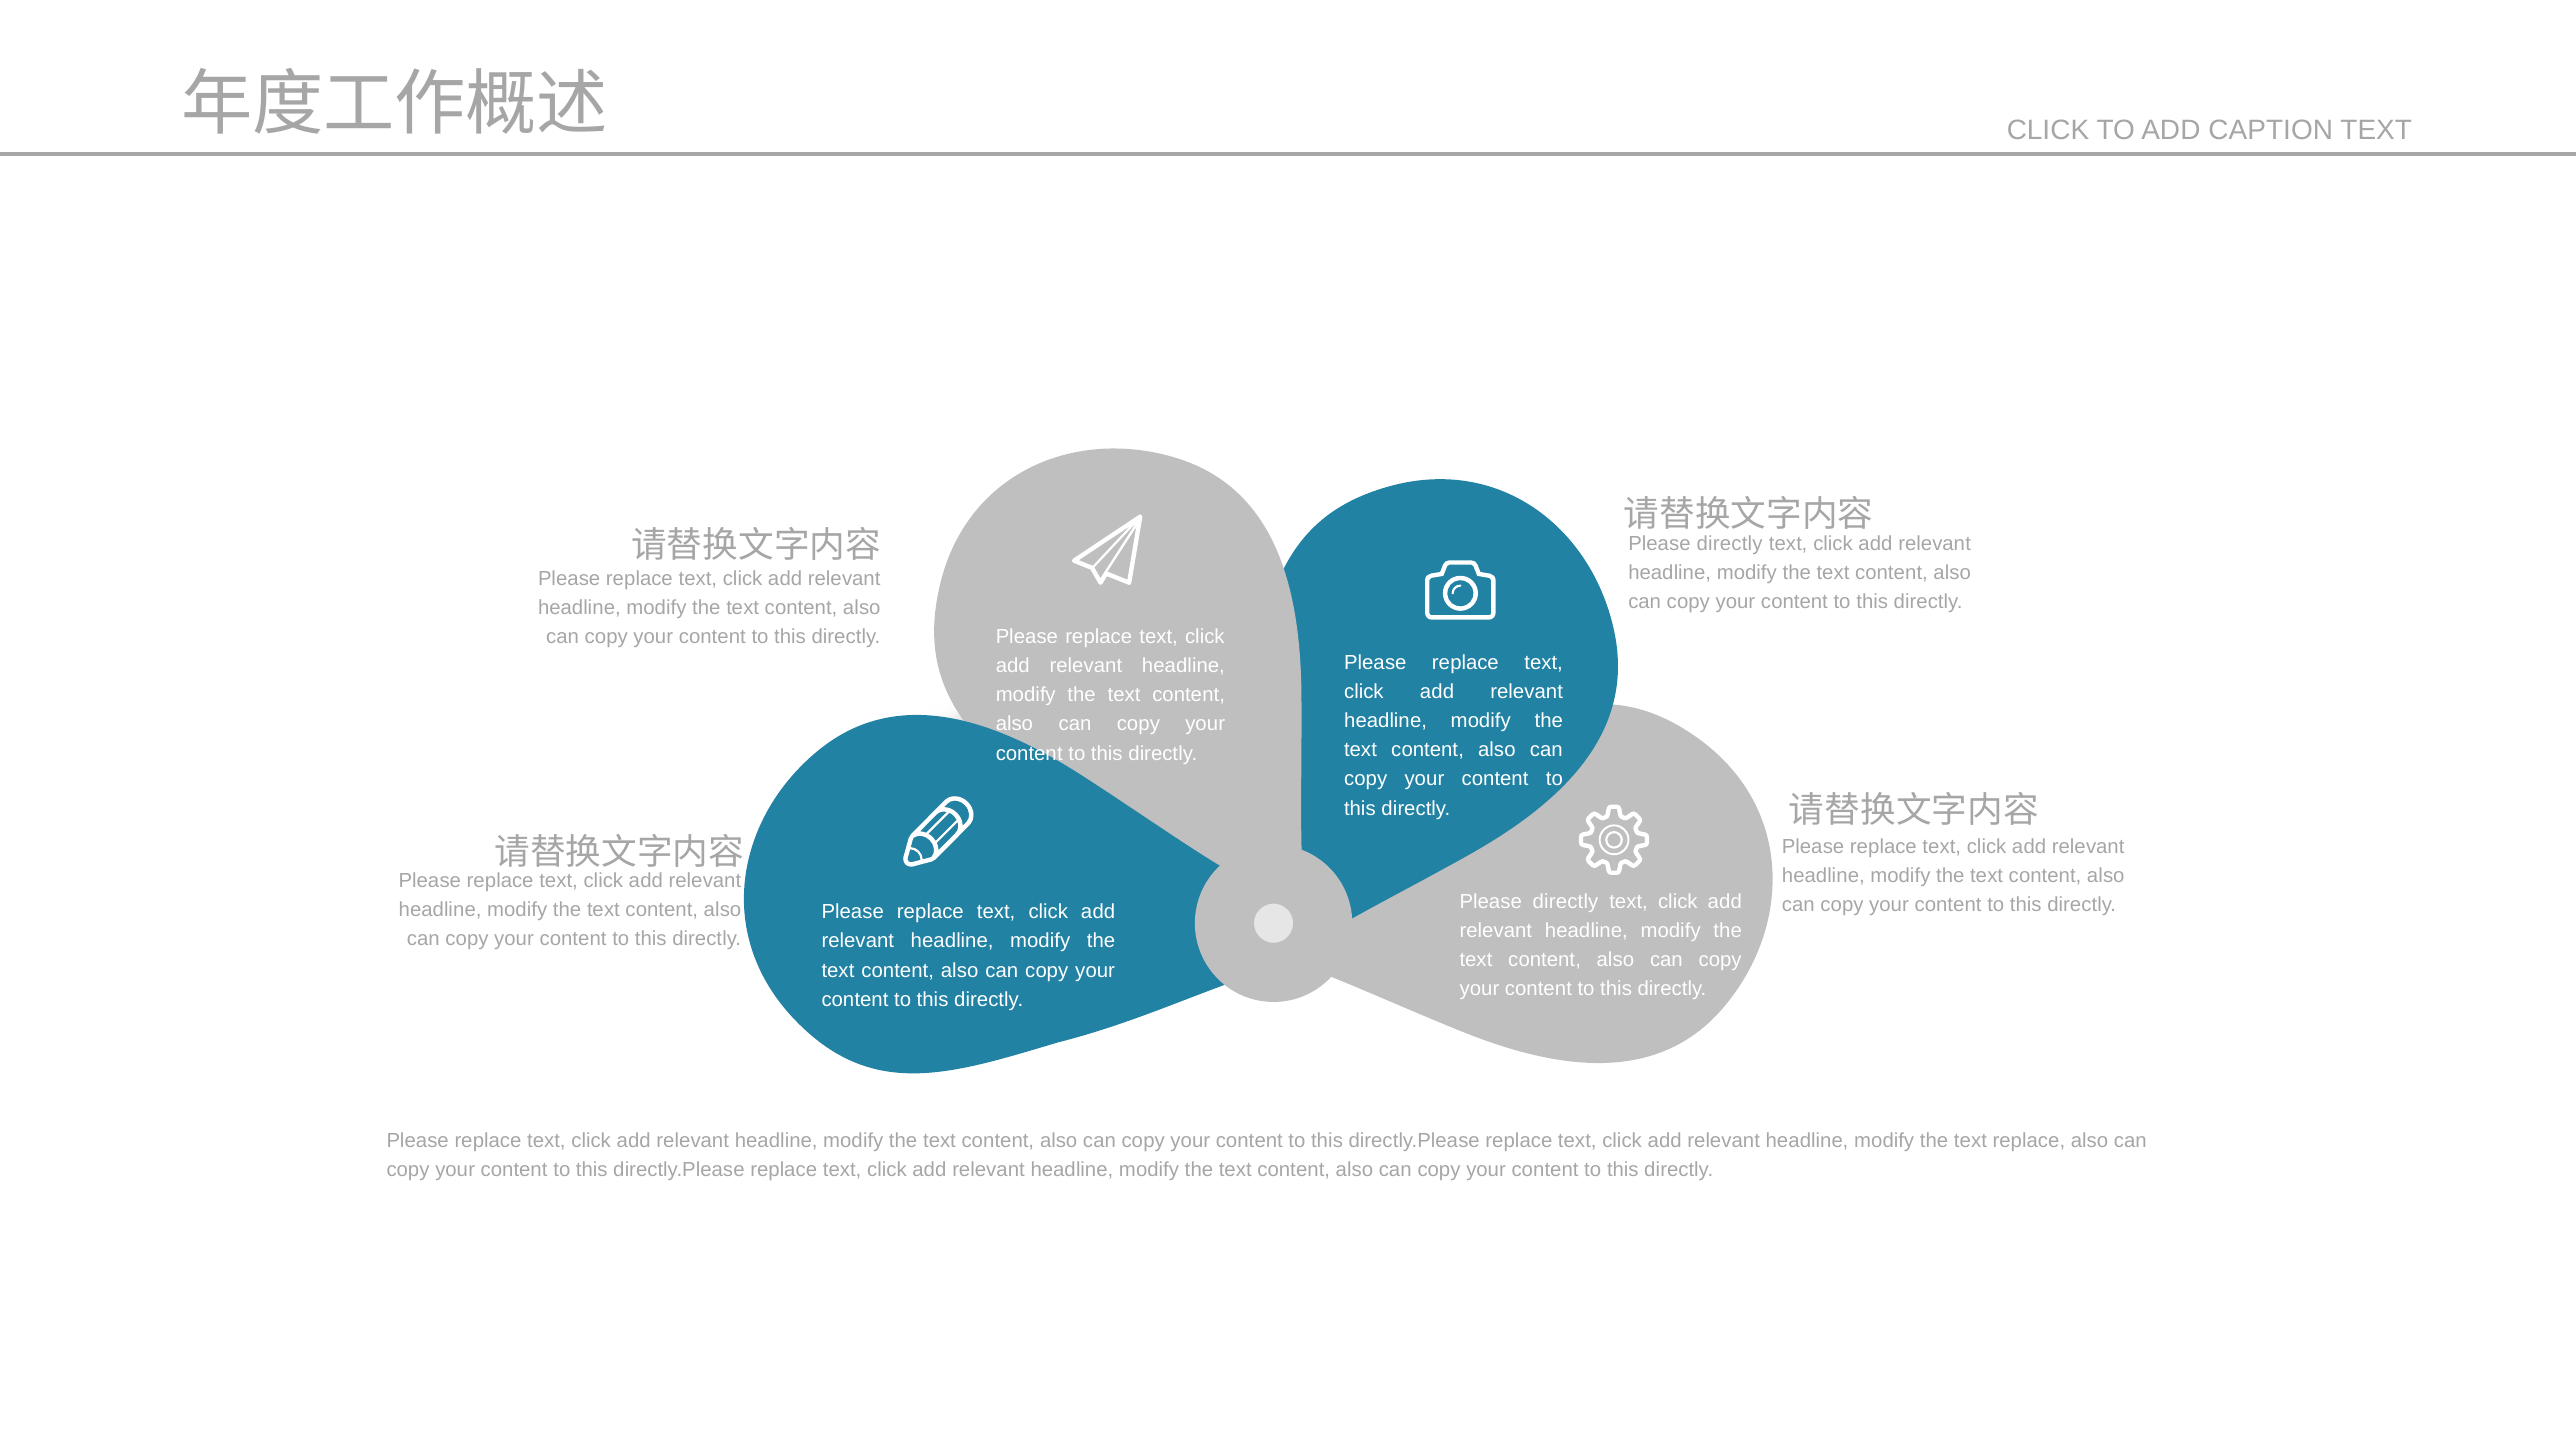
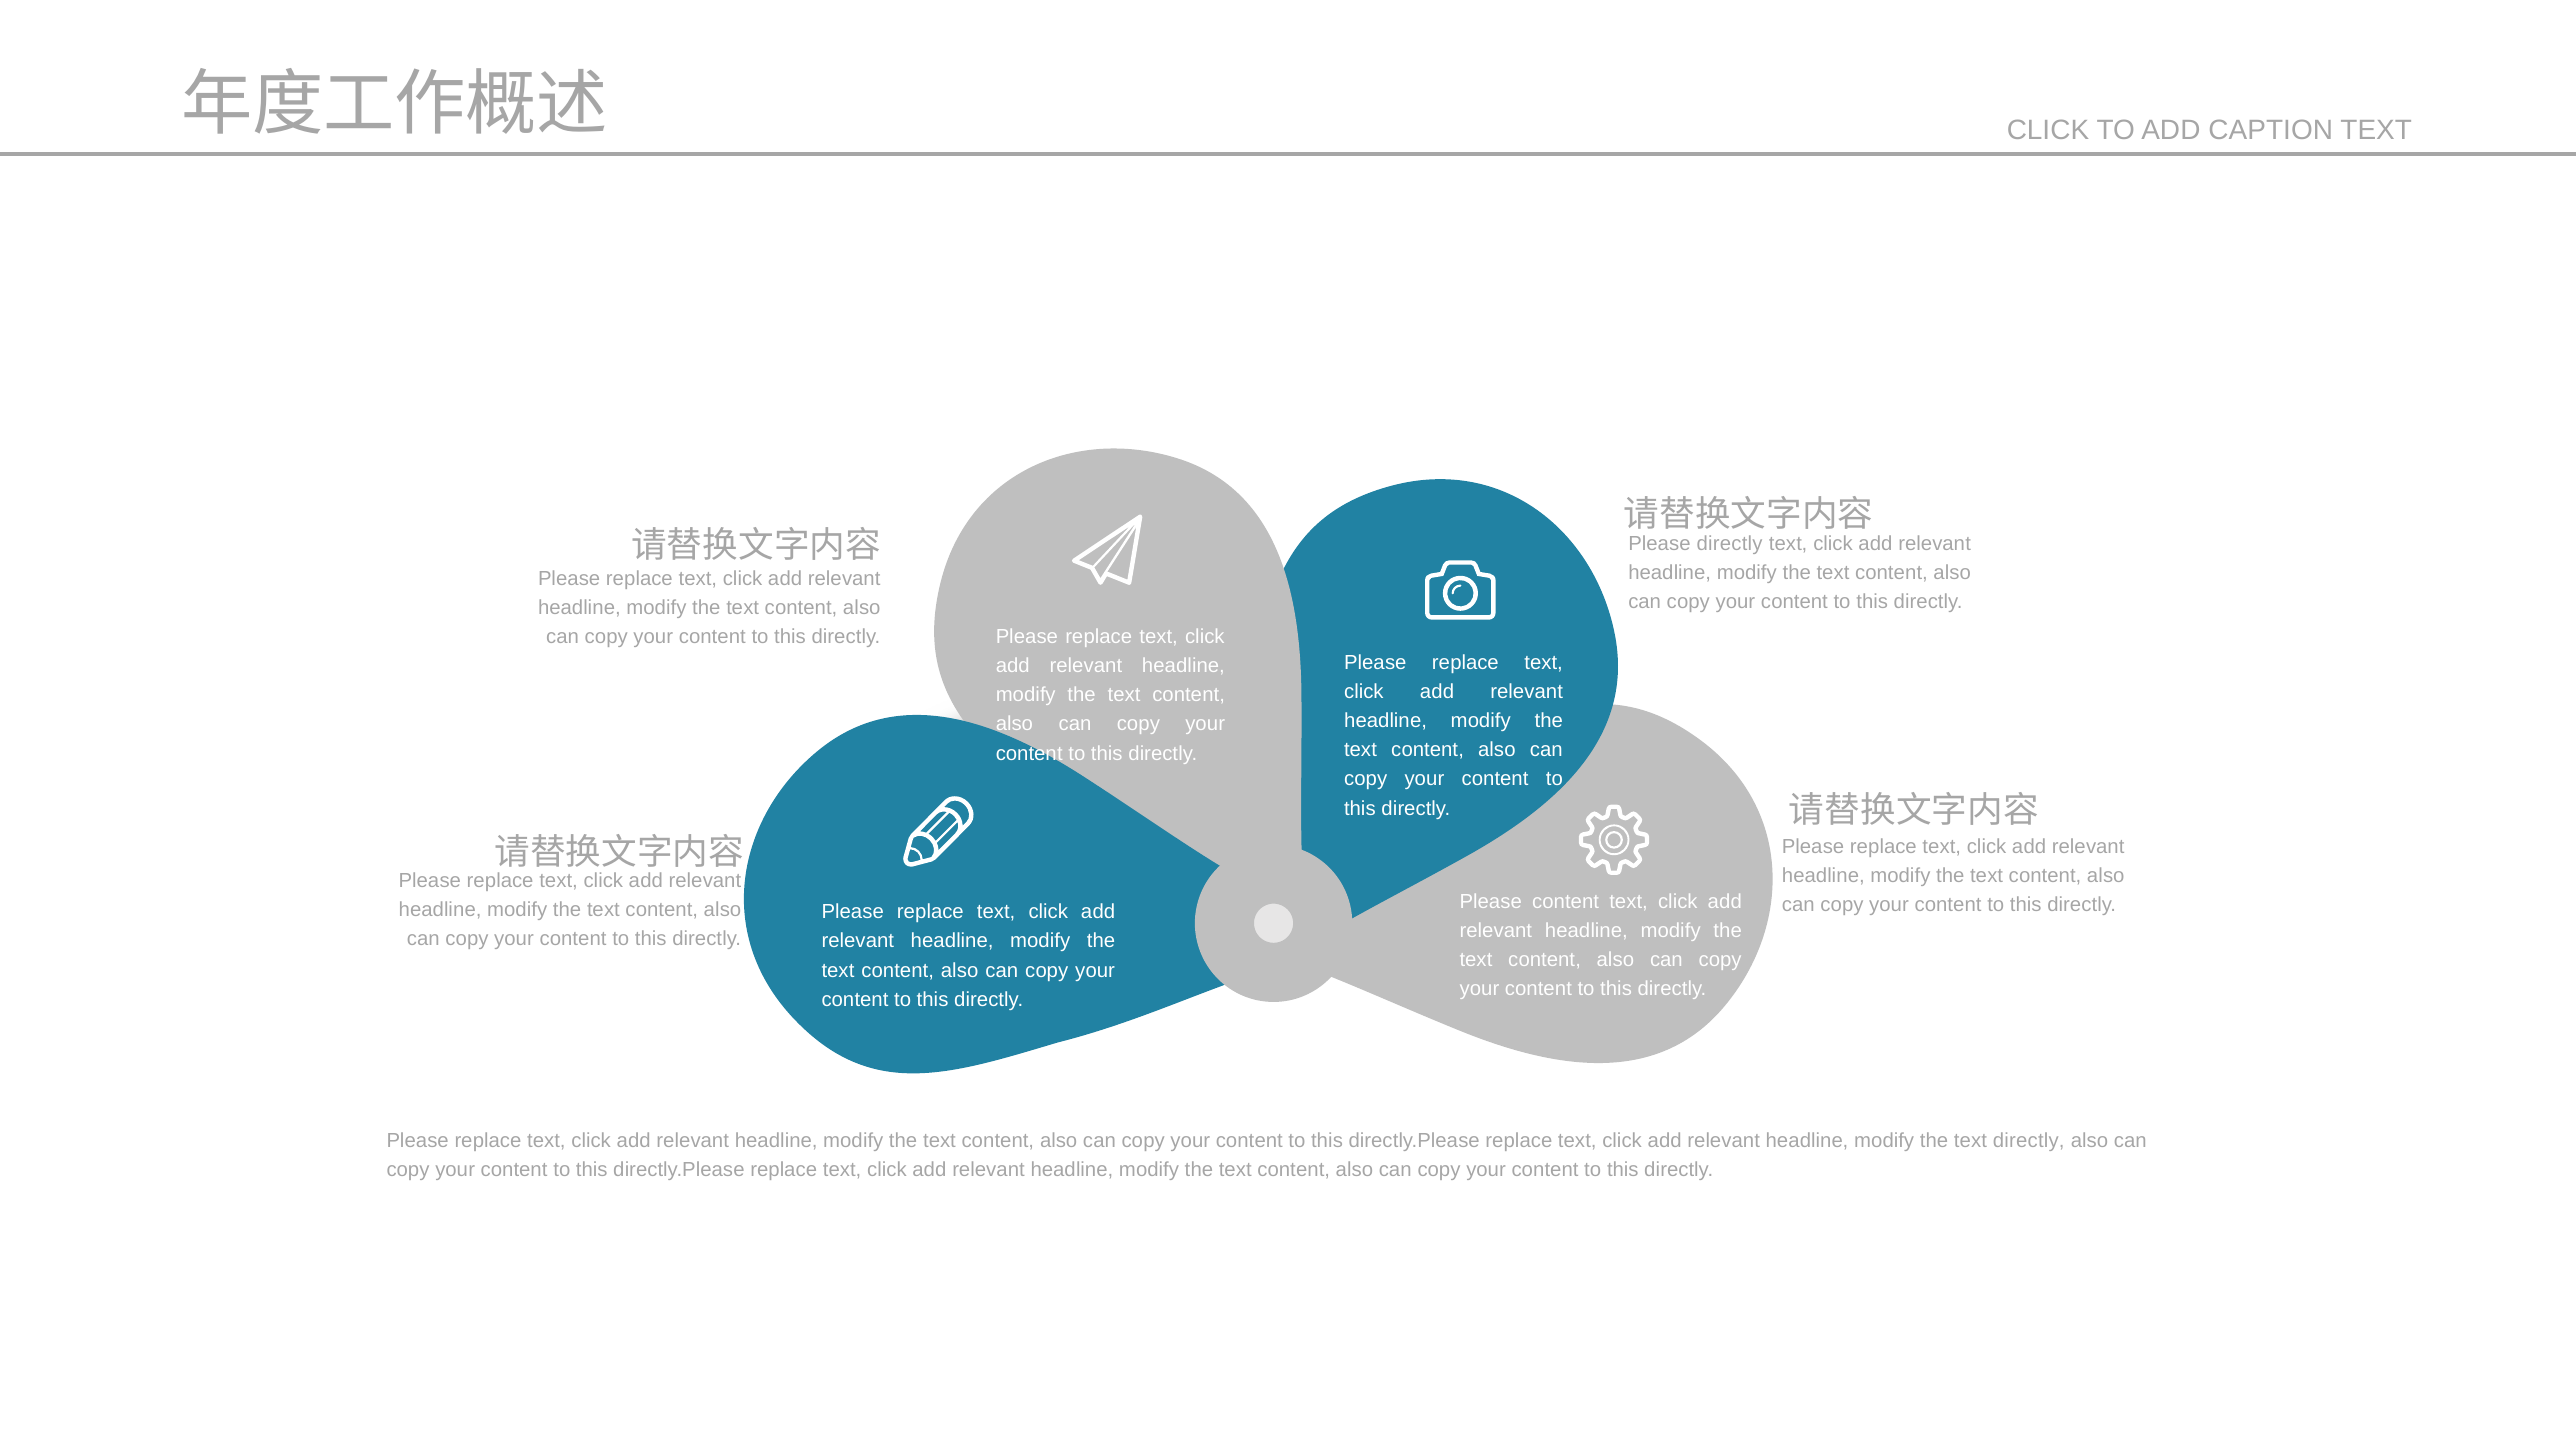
directly at (1565, 901): directly -> content
text replace: replace -> directly
